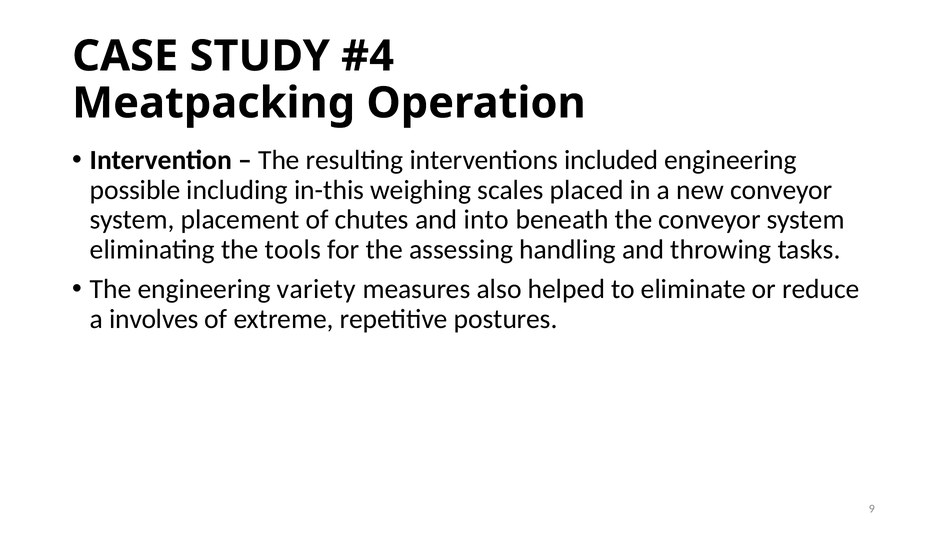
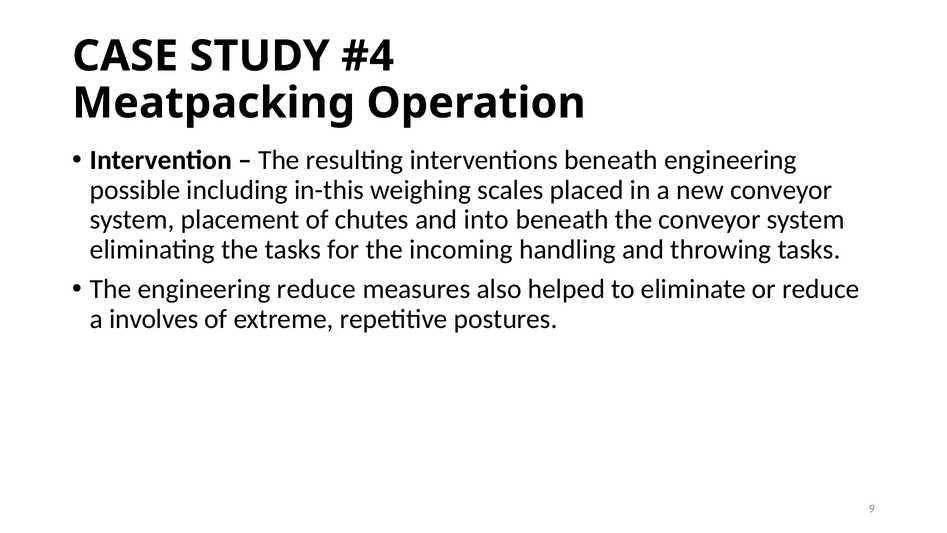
interventions included: included -> beneath
the tools: tools -> tasks
assessing: assessing -> incoming
engineering variety: variety -> reduce
